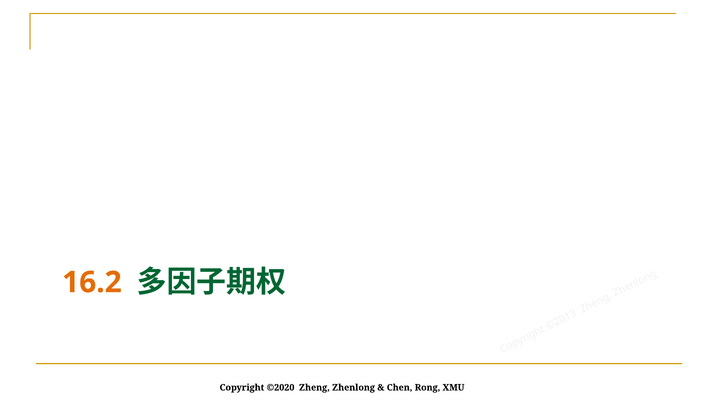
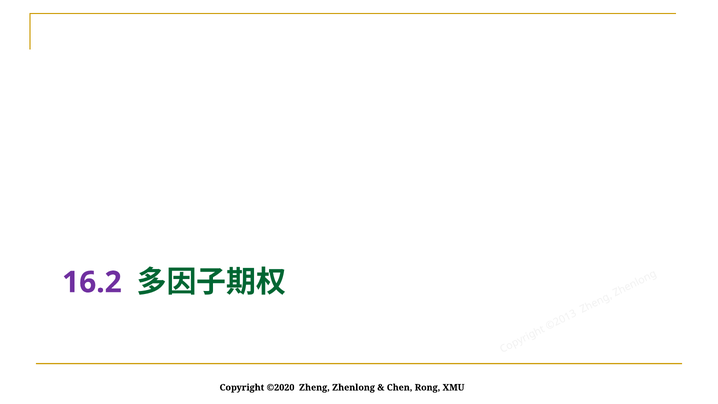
16.2 colour: orange -> purple
